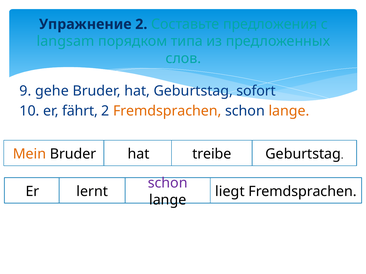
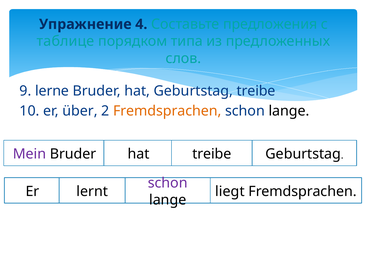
Упражнение 2: 2 -> 4
langsam: langsam -> таблице
gehe: gehe -> lerne
Geburtstag sofort: sofort -> treibe
fährt: fährt -> über
lange at (289, 111) colour: orange -> black
Mein colour: orange -> purple
